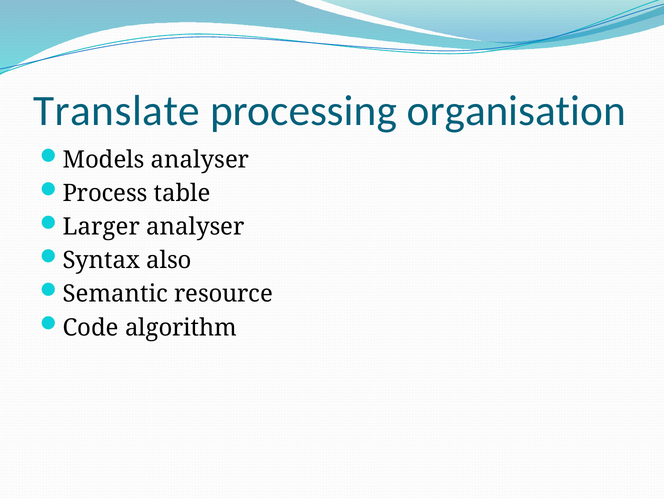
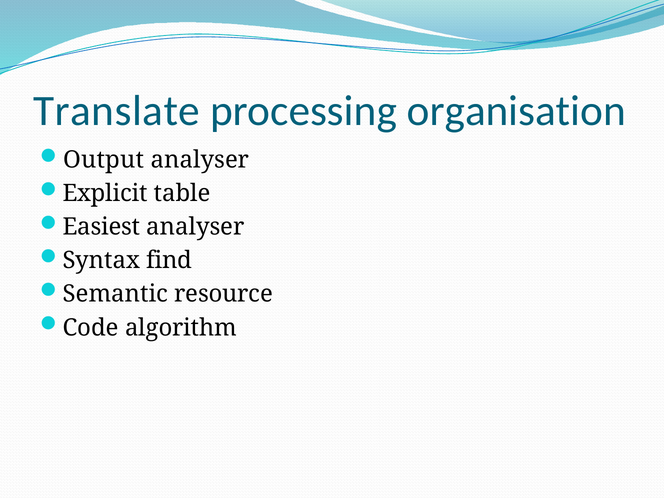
Models: Models -> Output
Process: Process -> Explicit
Larger: Larger -> Easiest
also: also -> find
